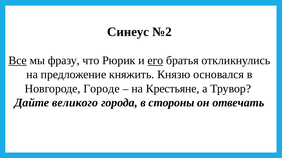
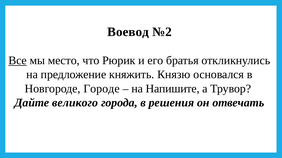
Синеус: Синеус -> Воевод
фразу: фразу -> место
его underline: present -> none
Крестьяне: Крестьяне -> Напишите
стороны: стороны -> решения
